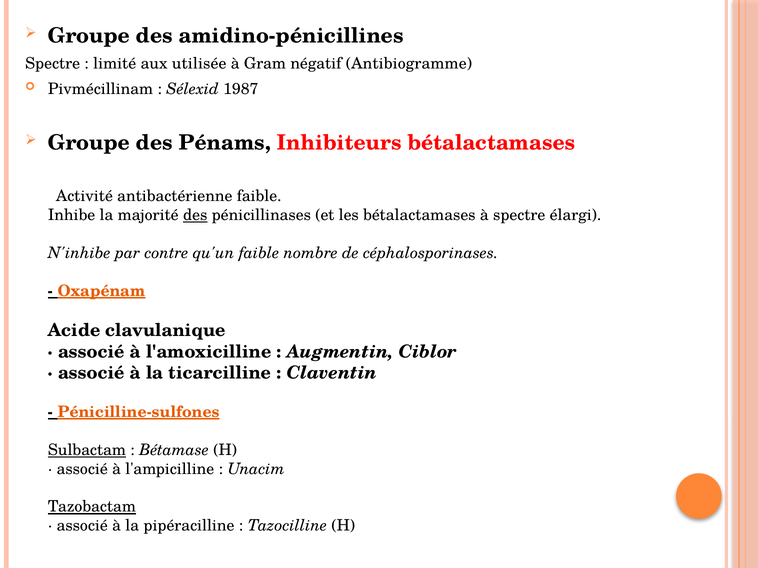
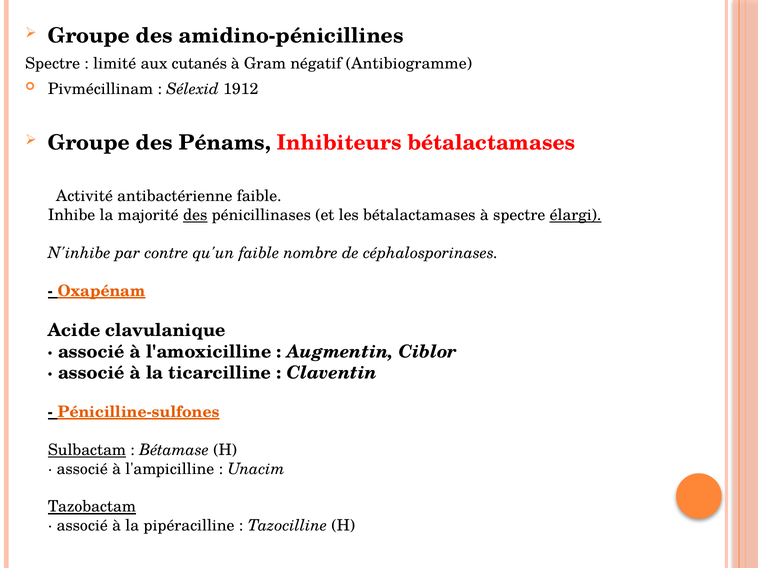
utilisée: utilisée -> cutanés
1987: 1987 -> 1912
élargi underline: none -> present
